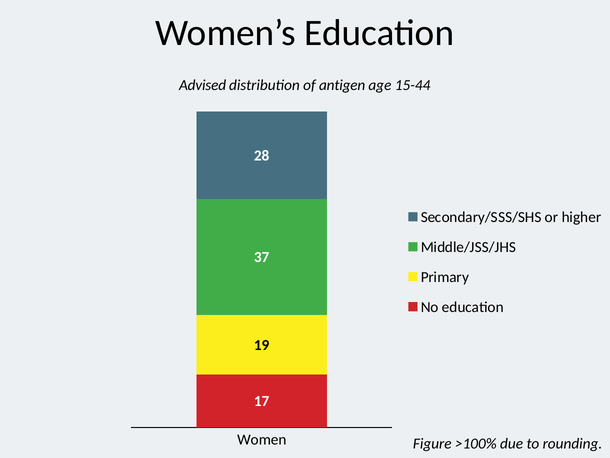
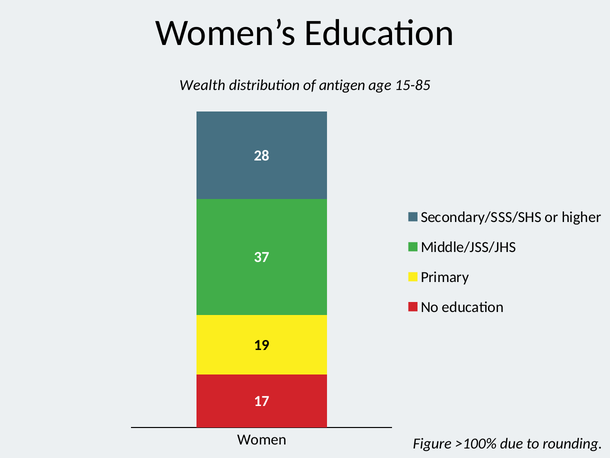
Advised: Advised -> Wealth
15-44: 15-44 -> 15-85
